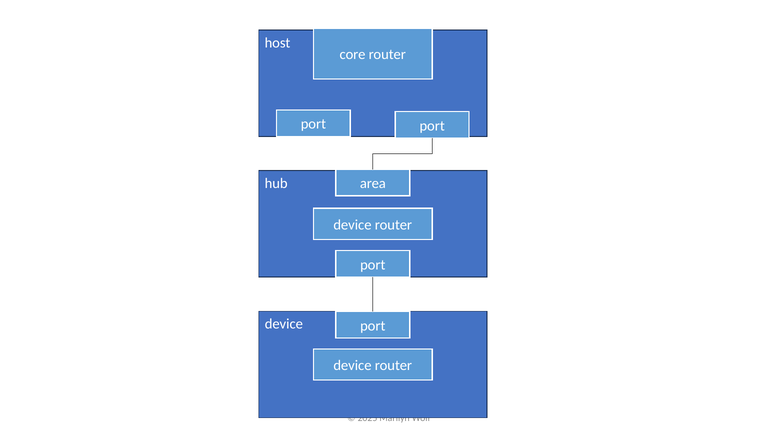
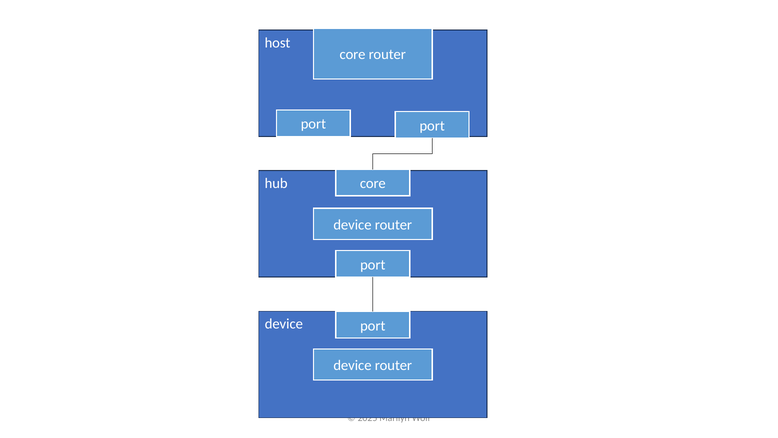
area at (373, 183): area -> core
